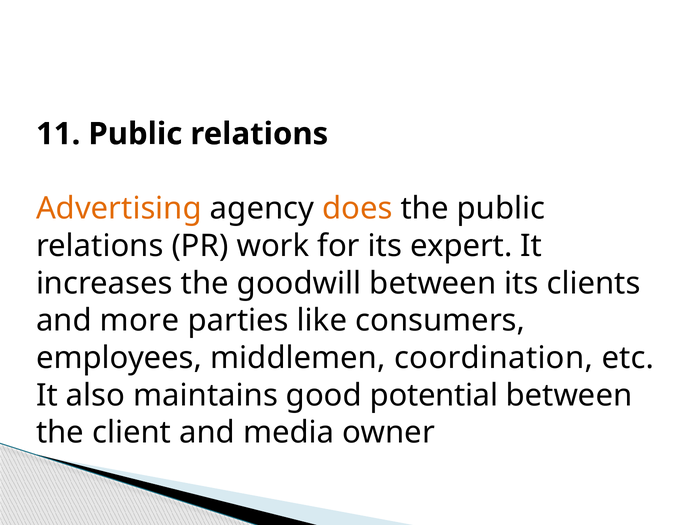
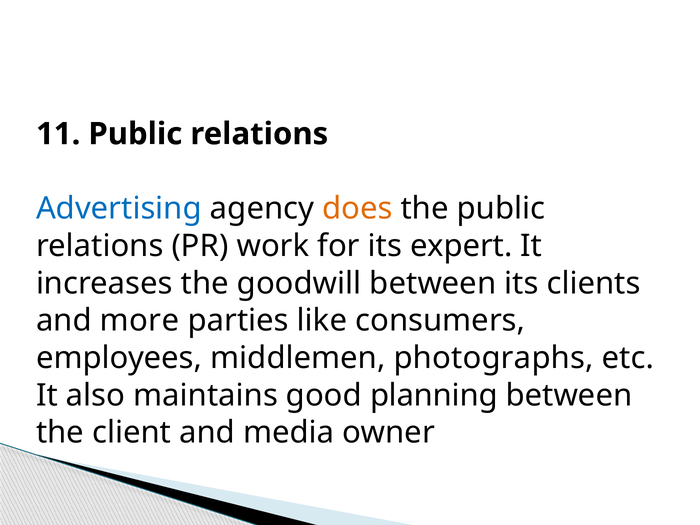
Advertising colour: orange -> blue
coordination: coordination -> photographs
potential: potential -> planning
